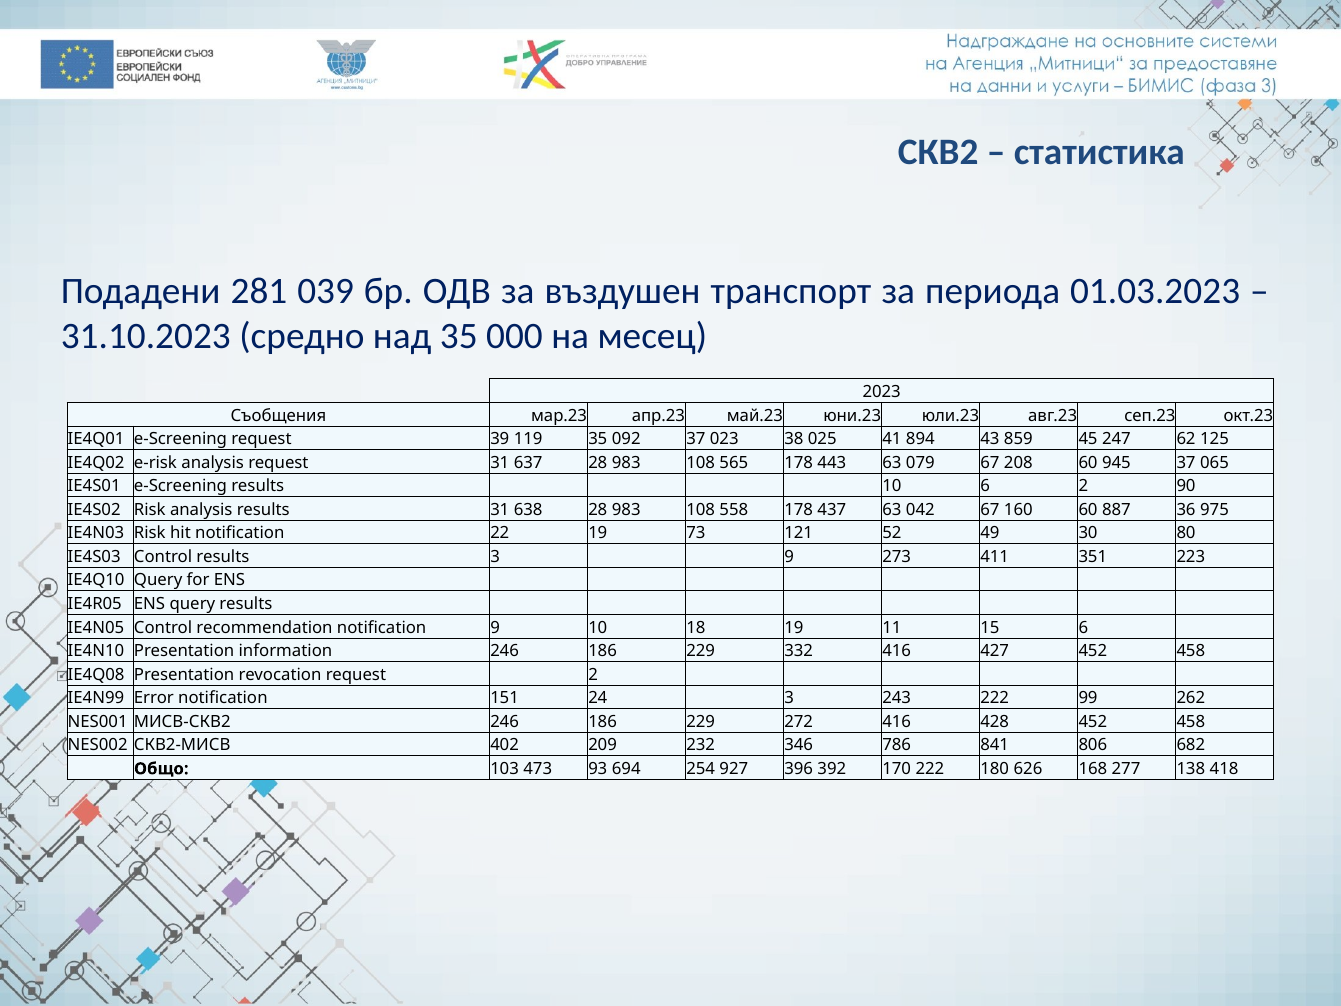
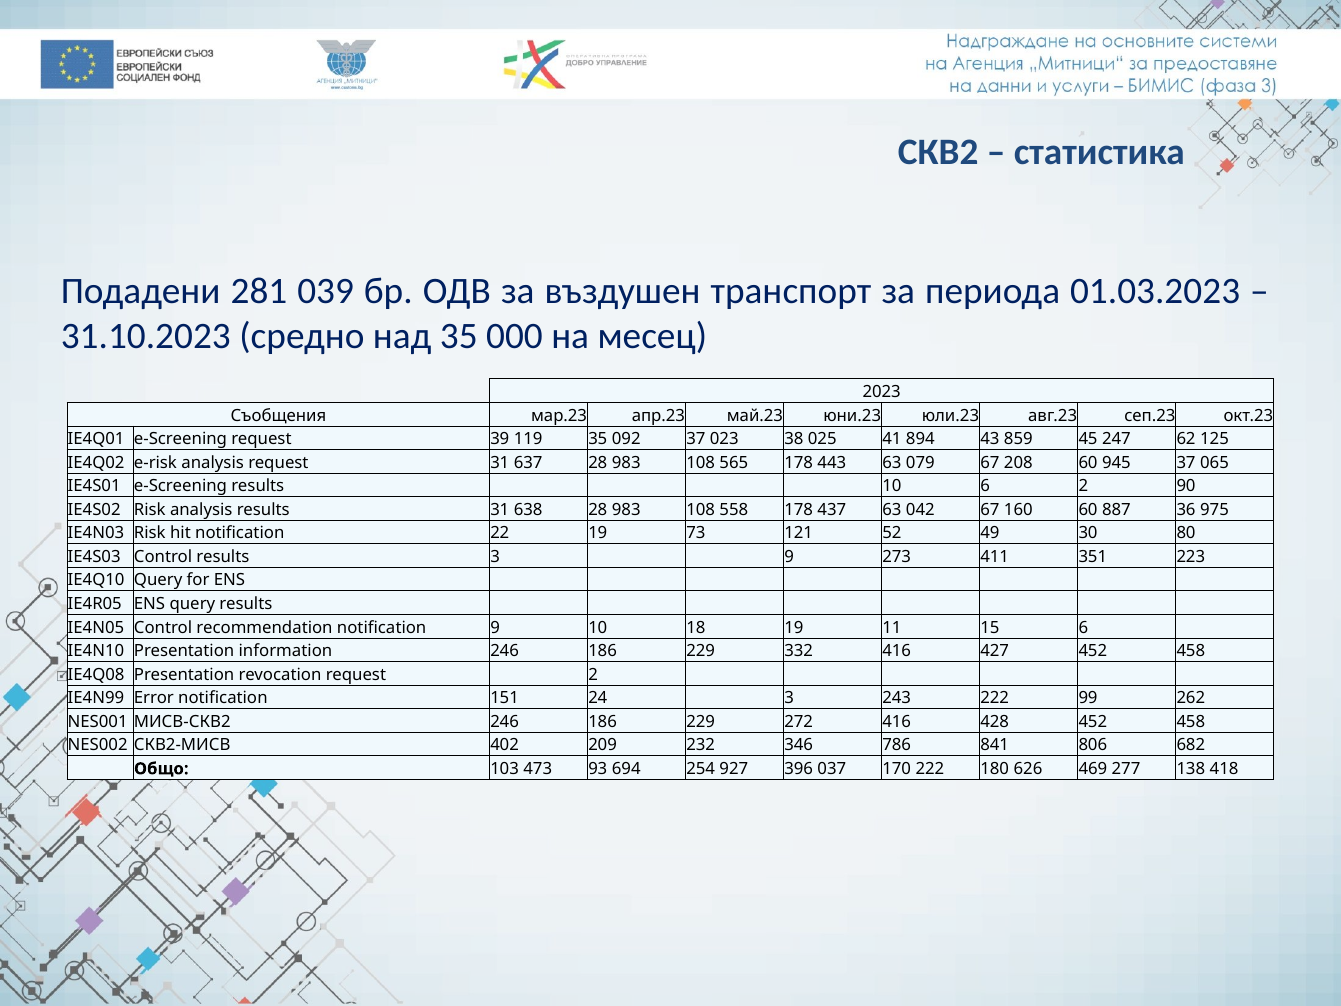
392: 392 -> 037
168: 168 -> 469
